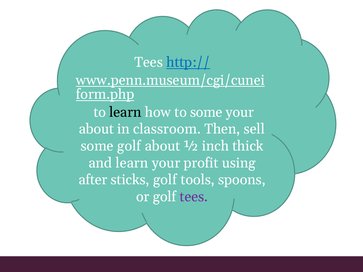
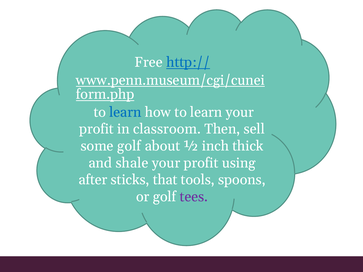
Tees at (149, 62): Tees -> Free
learn at (125, 112) colour: black -> blue
how to some: some -> learn
about at (97, 129): about -> profit
and learn: learn -> shale
sticks golf: golf -> that
